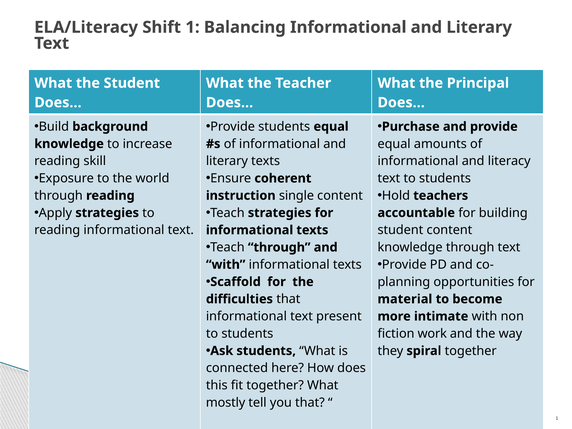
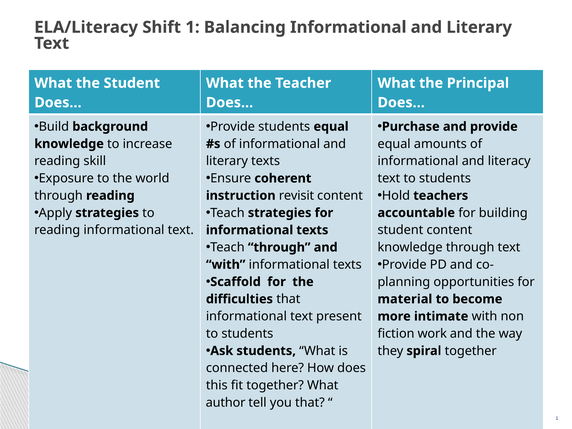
single: single -> revisit
mostly: mostly -> author
